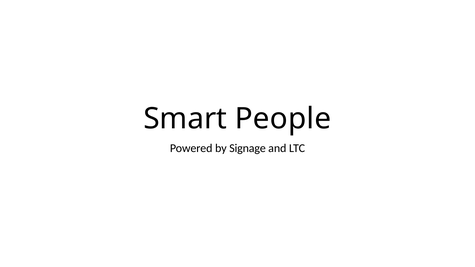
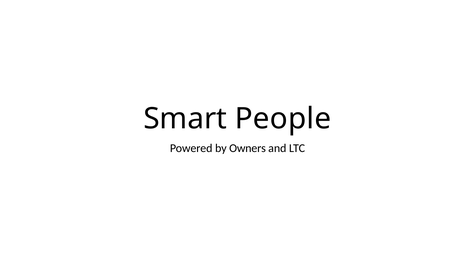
Signage: Signage -> Owners
